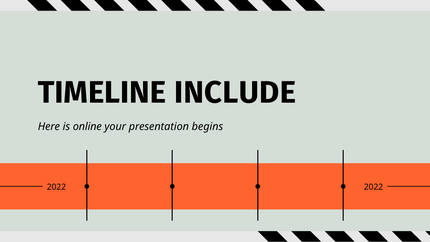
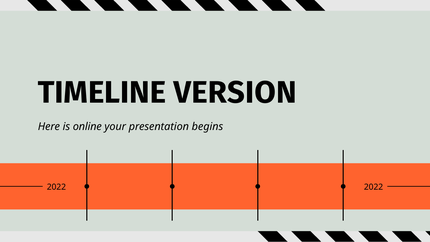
INCLUDE: INCLUDE -> VERSION
